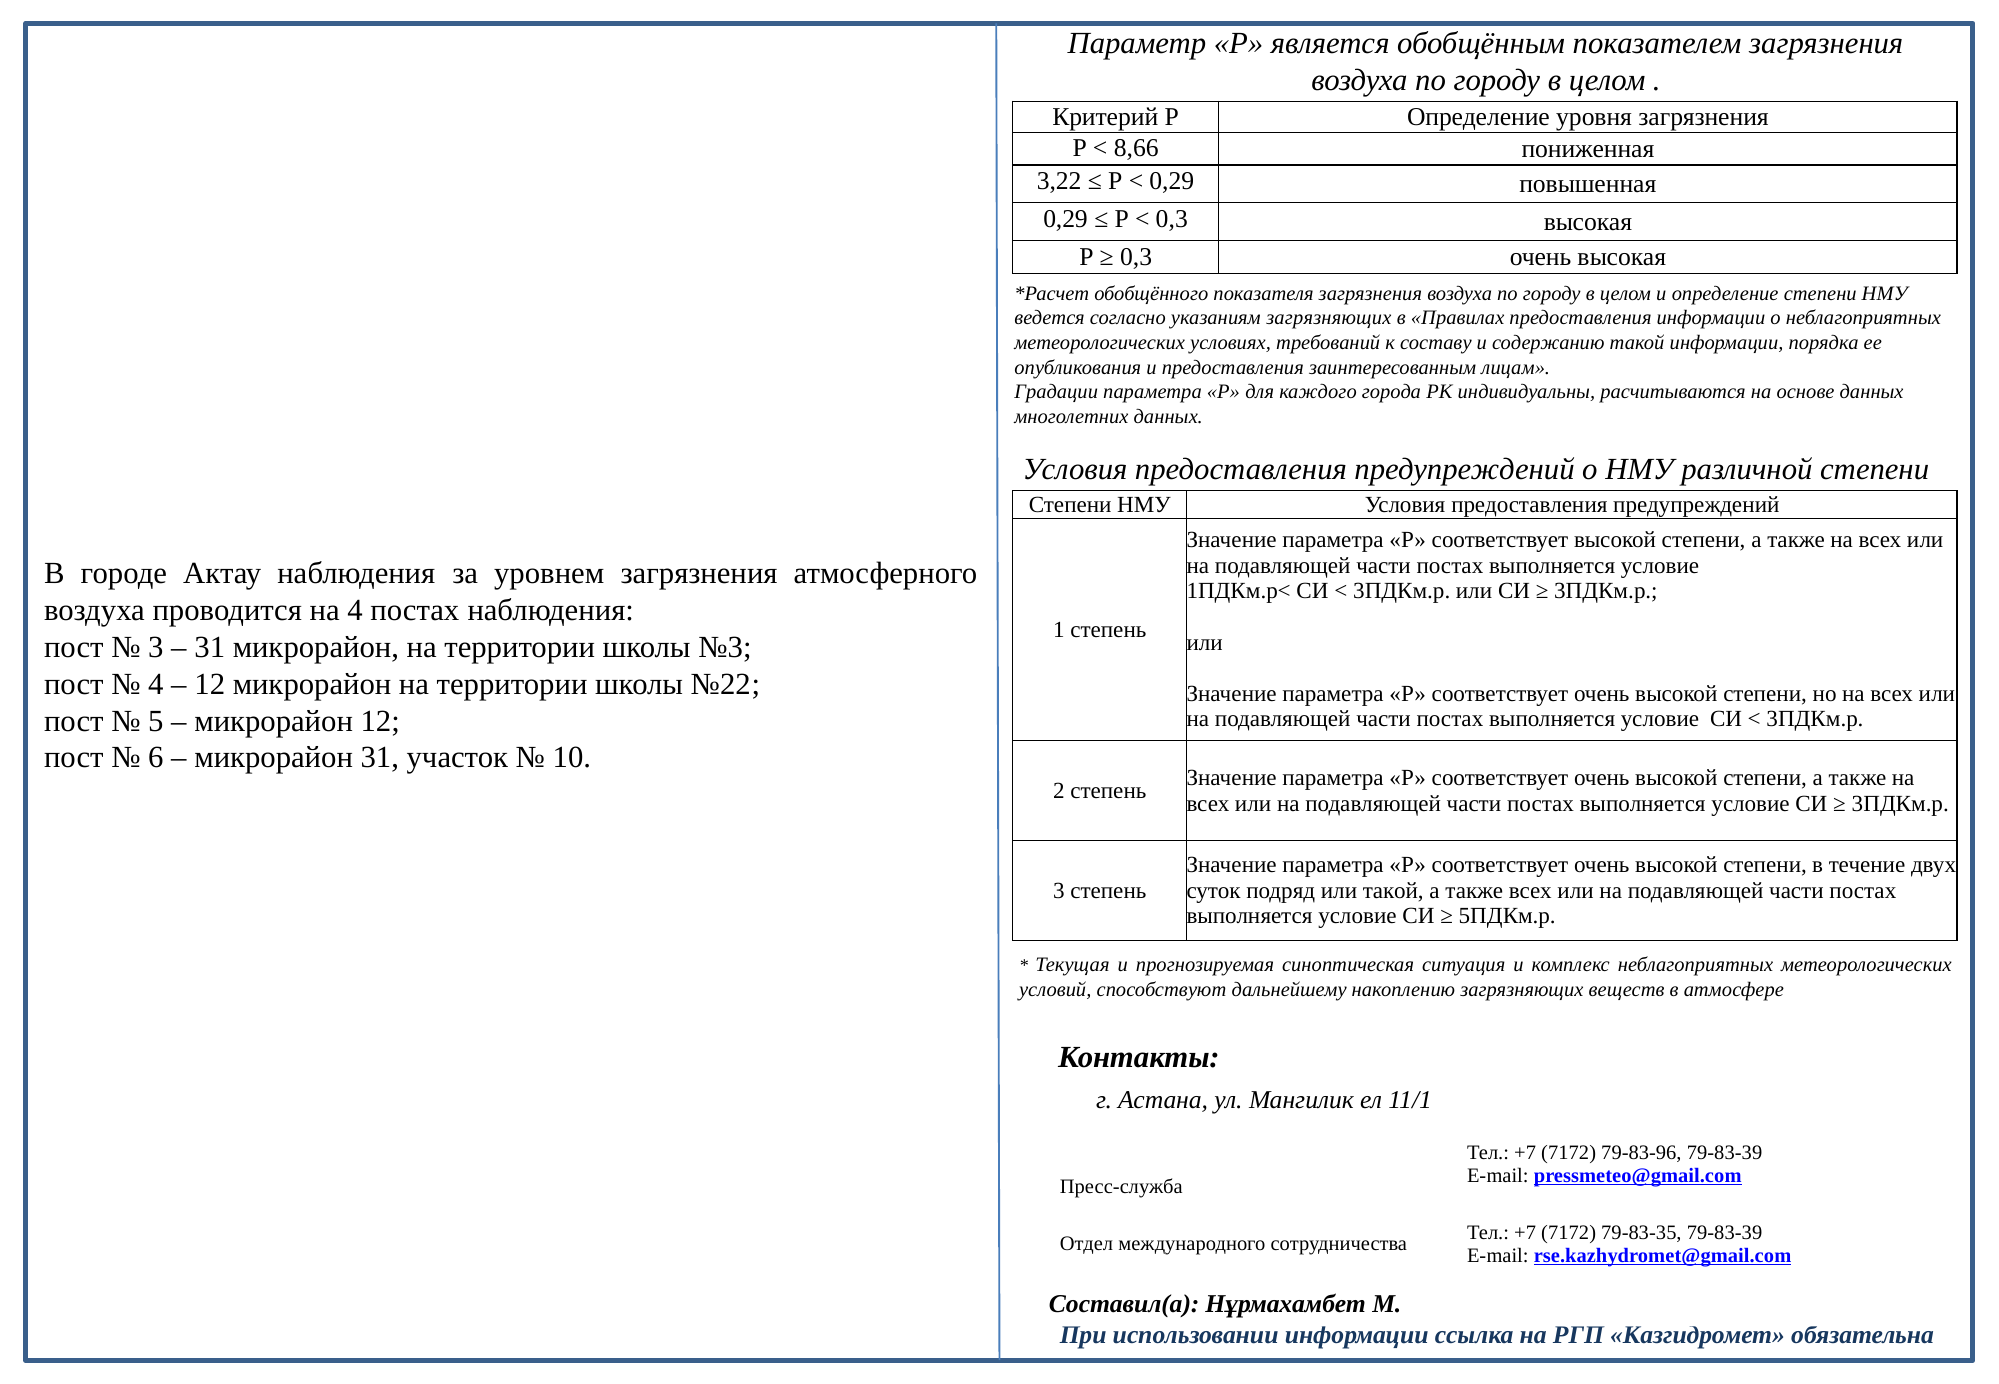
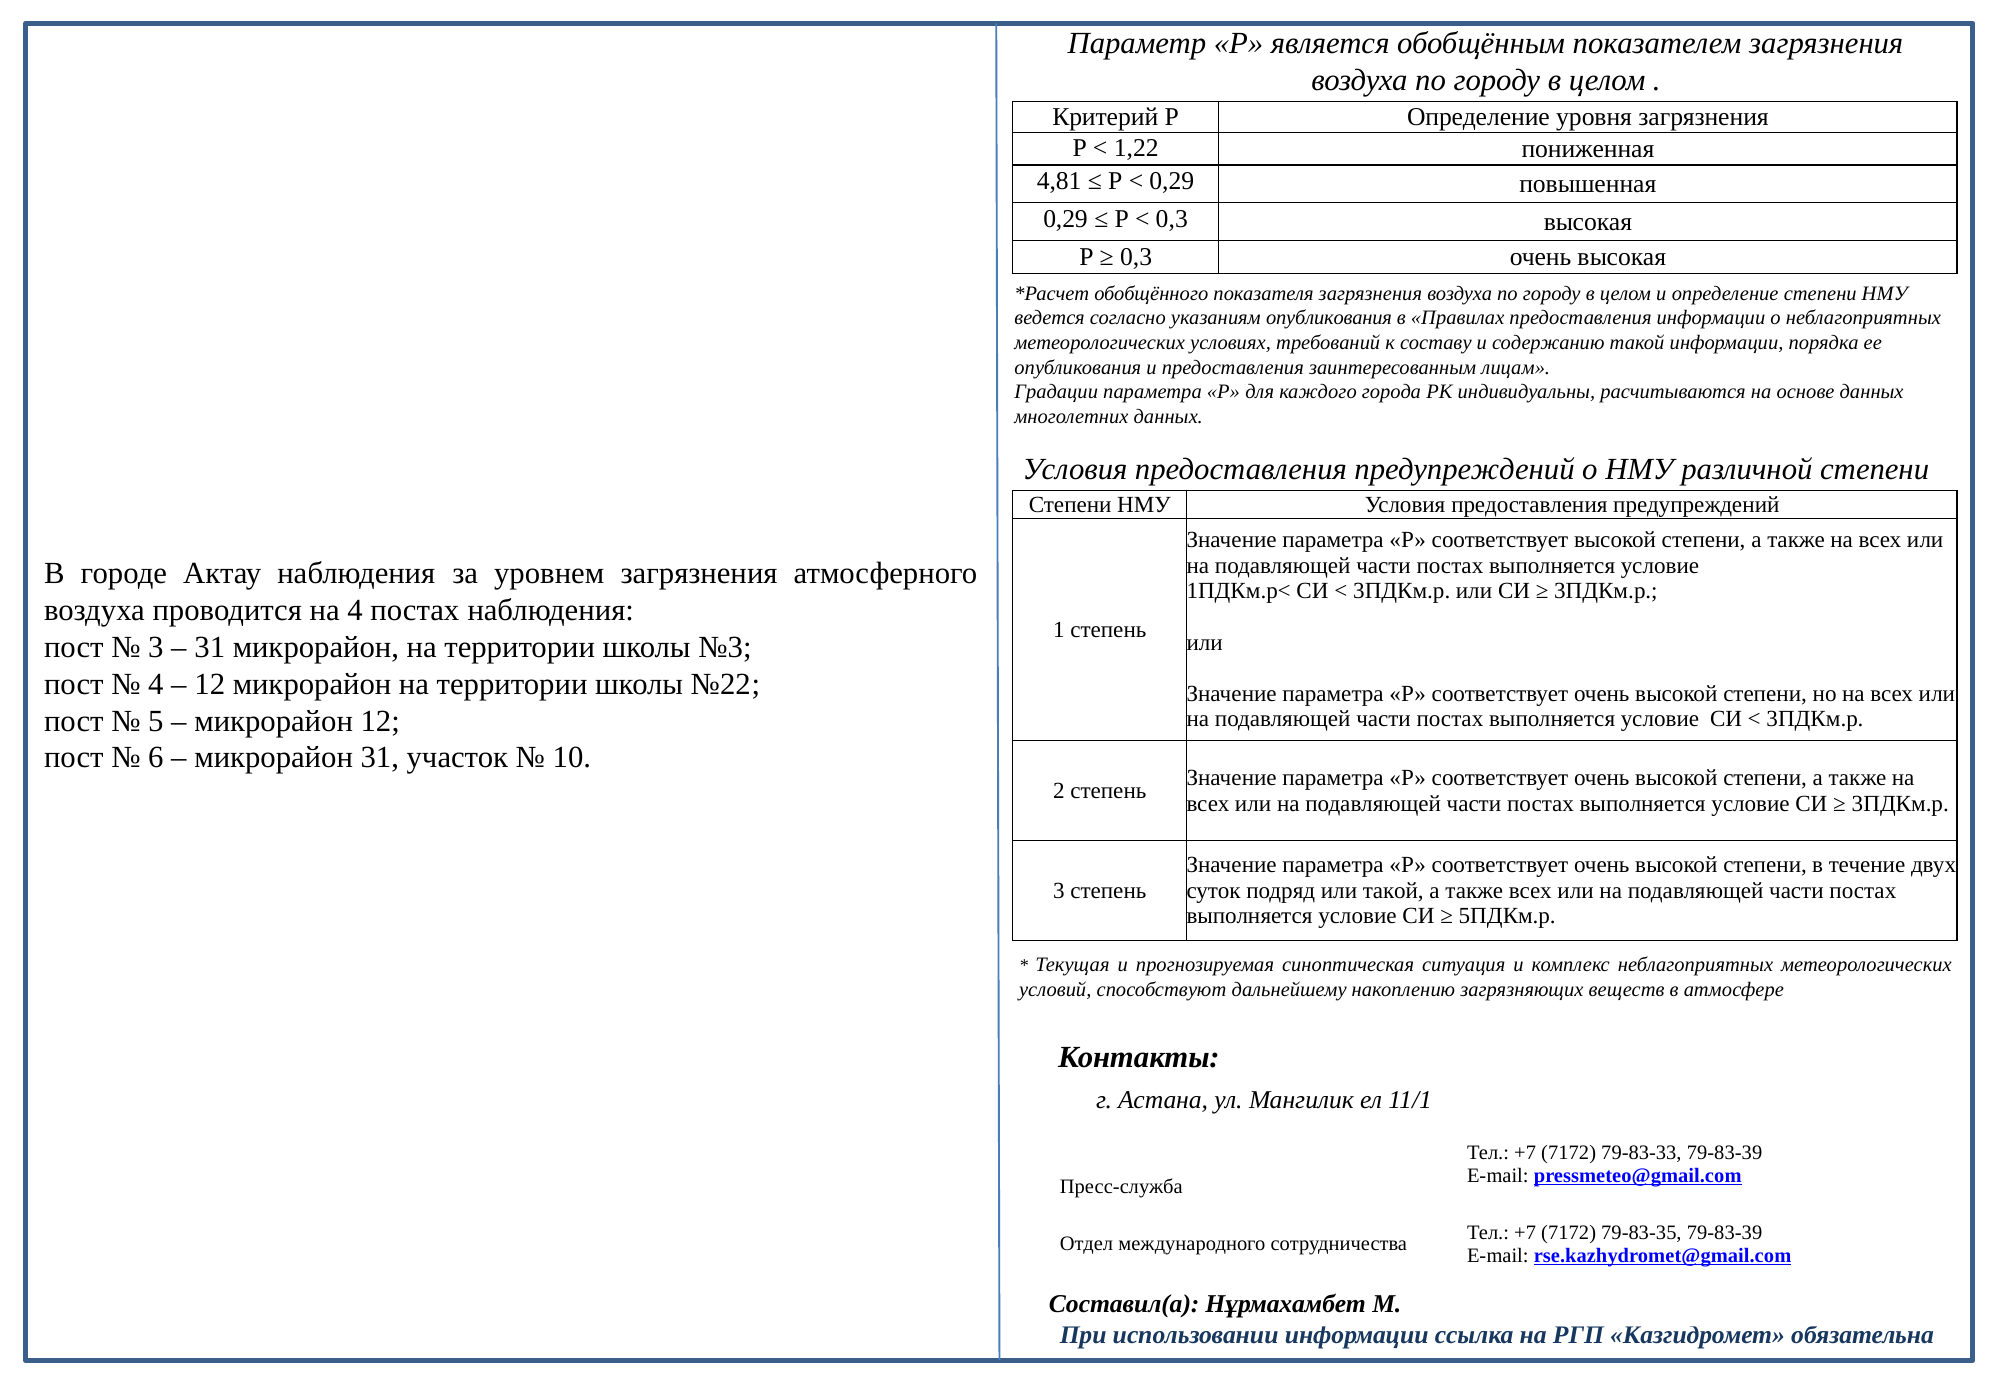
8,66: 8,66 -> 1,22
3,22: 3,22 -> 4,81
указаниям загрязняющих: загрязняющих -> опубликования
79-83-96: 79-83-96 -> 79-83-33
